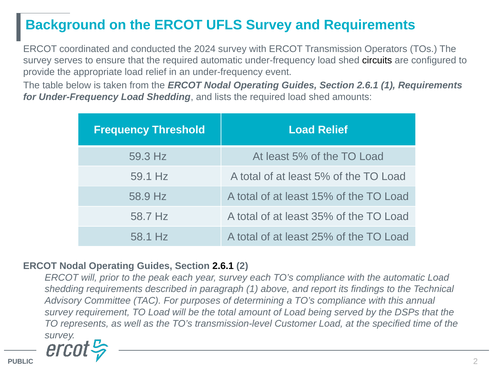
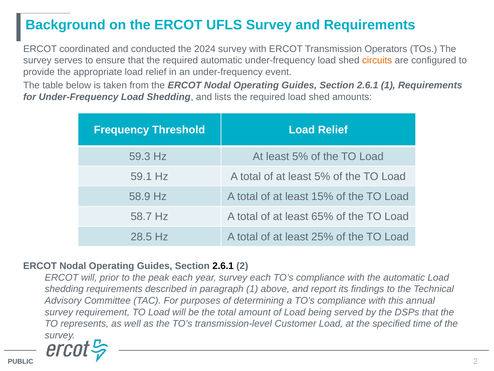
circuits colour: black -> orange
35%: 35% -> 65%
58.1: 58.1 -> 28.5
